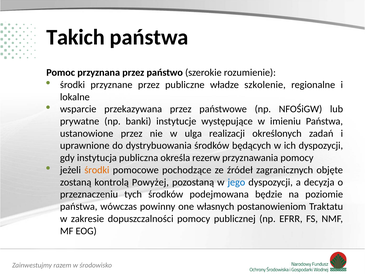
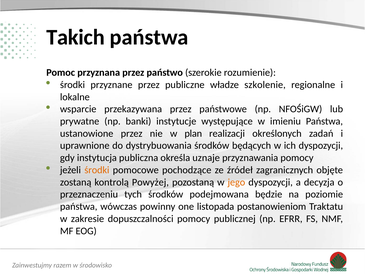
ulga: ulga -> plan
rezerw: rezerw -> uznaje
jego colour: blue -> orange
własnych: własnych -> listopada
